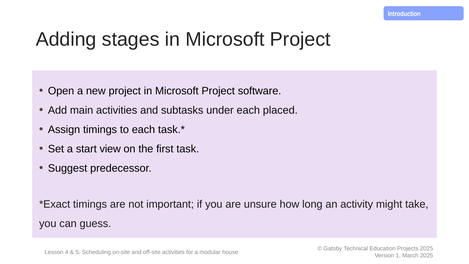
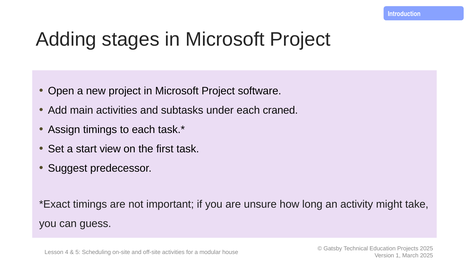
placed: placed -> craned
